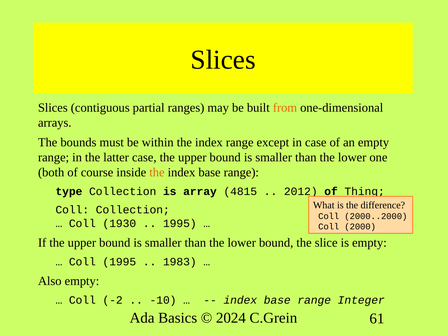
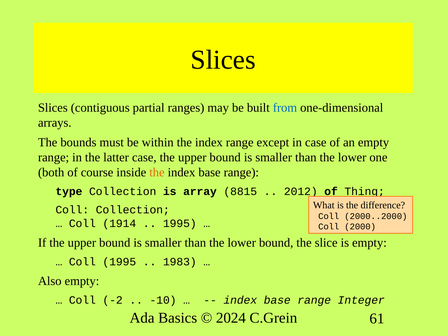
from colour: orange -> blue
4815: 4815 -> 8815
1930: 1930 -> 1914
